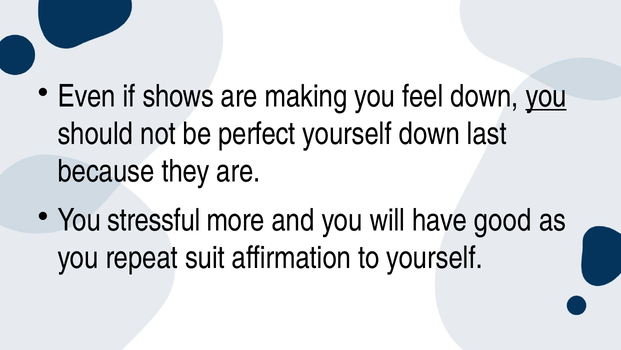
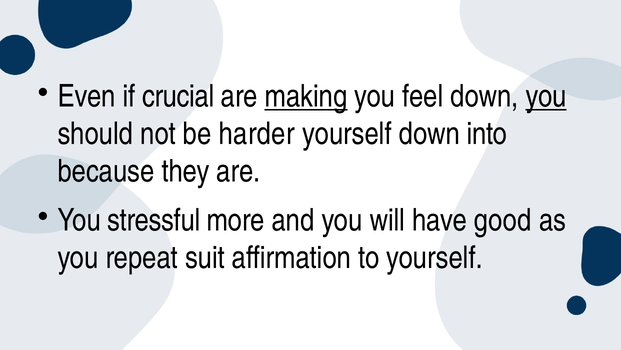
shows: shows -> crucial
making underline: none -> present
perfect: perfect -> harder
last: last -> into
